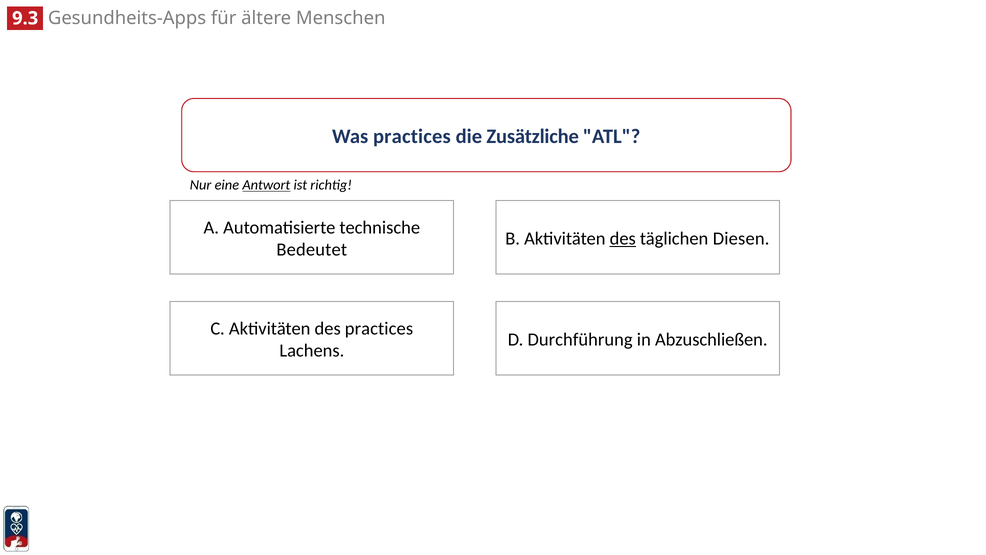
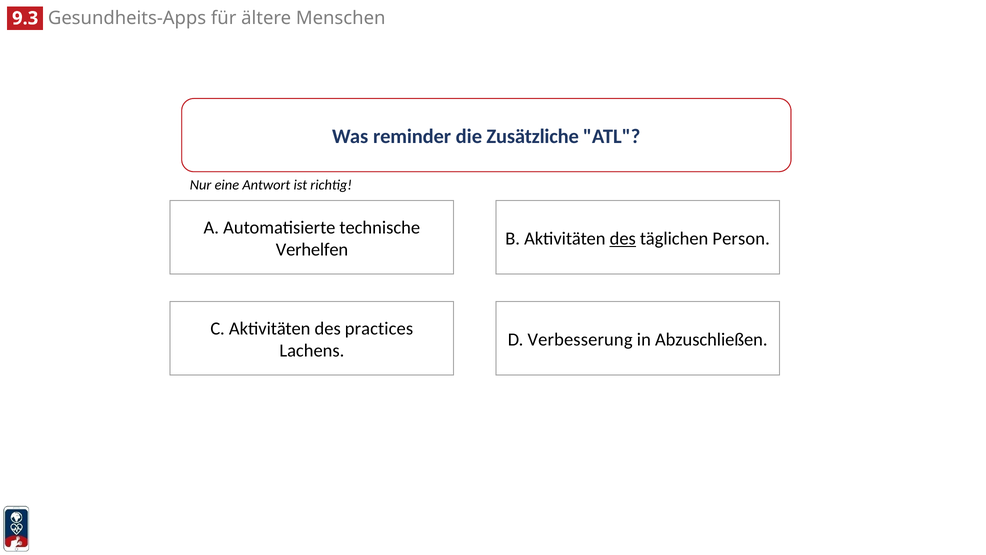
Was practices: practices -> reminder
Antwort underline: present -> none
Diesen: Diesen -> Person
Bedeutet: Bedeutet -> Verhelfen
Durchführung: Durchführung -> Verbesserung
